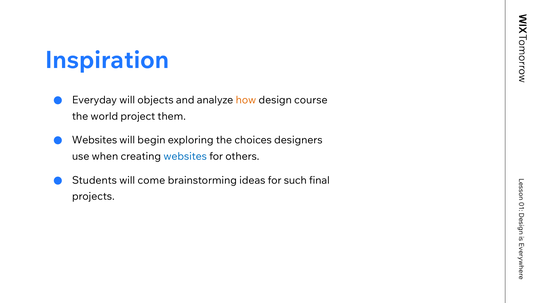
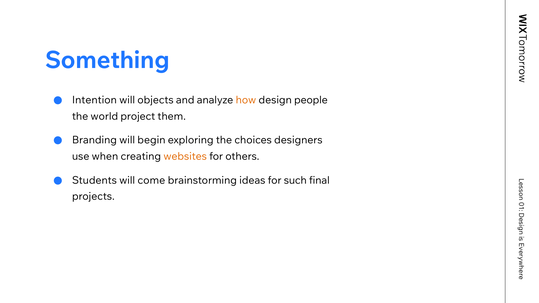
Inspiration: Inspiration -> Something
Everyday: Everyday -> Intention
course: course -> people
Websites at (95, 140): Websites -> Branding
websites at (185, 157) colour: blue -> orange
